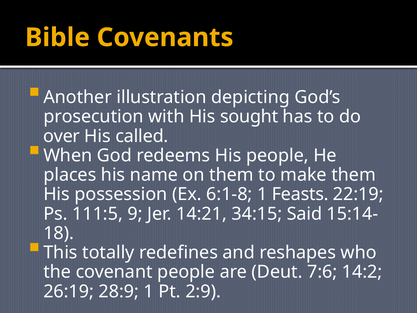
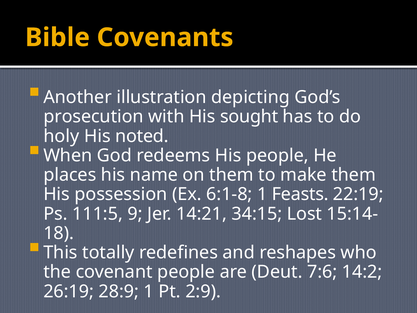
over: over -> holy
called: called -> noted
Said: Said -> Lost
